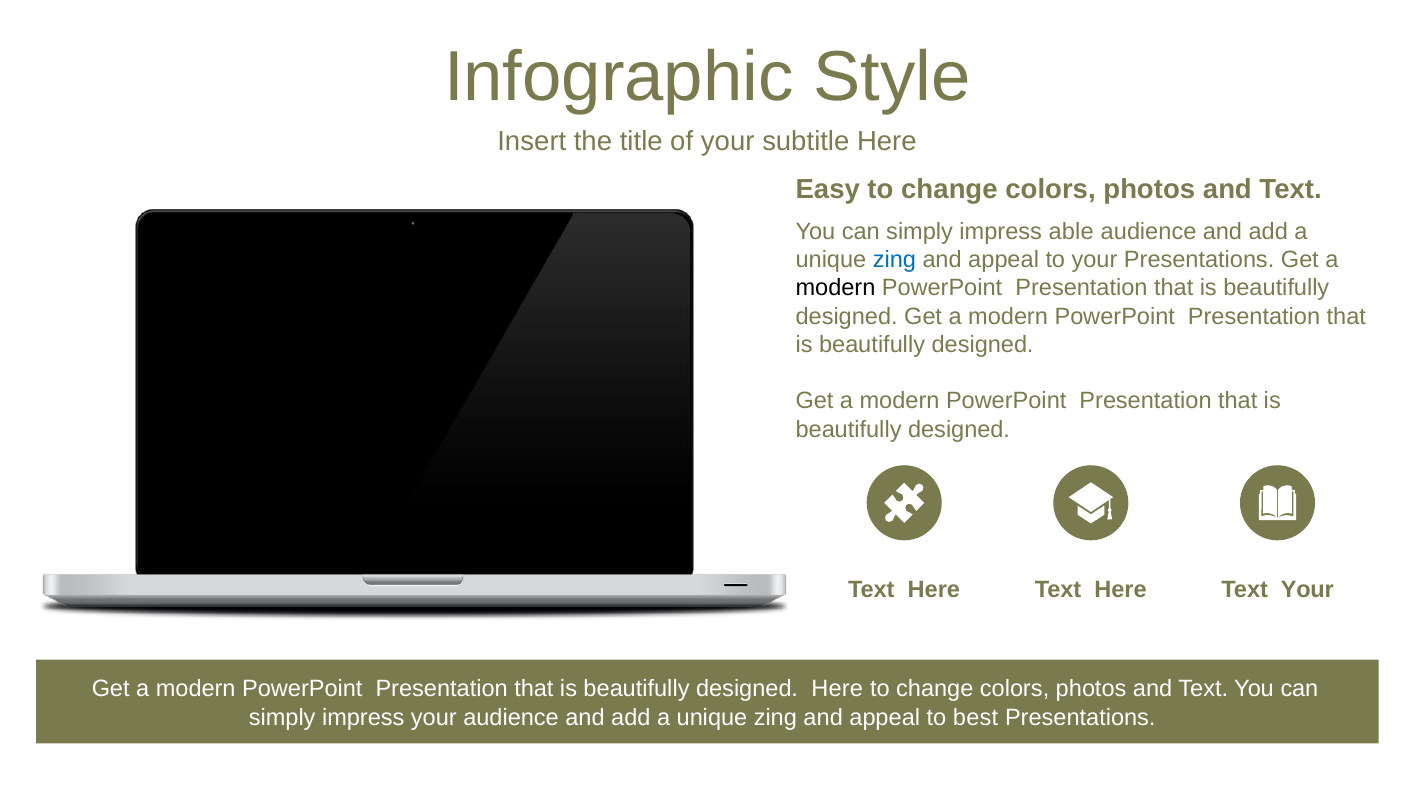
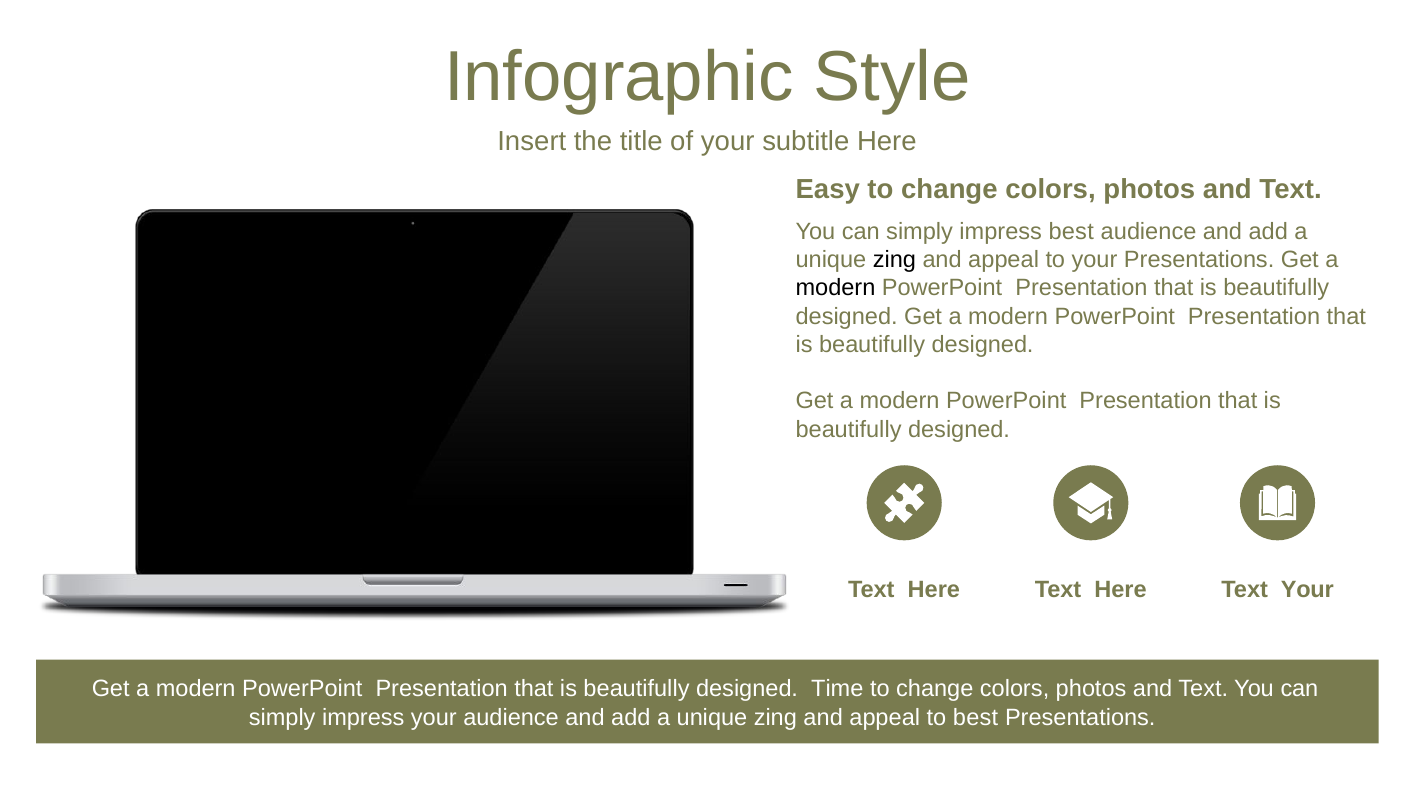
impress able: able -> best
zing at (894, 260) colour: blue -> black
designed Here: Here -> Time
